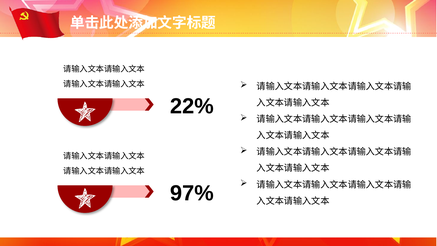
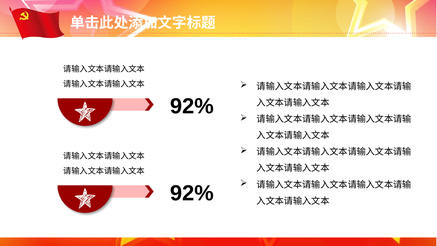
22% at (192, 106): 22% -> 92%
97% at (192, 193): 97% -> 92%
